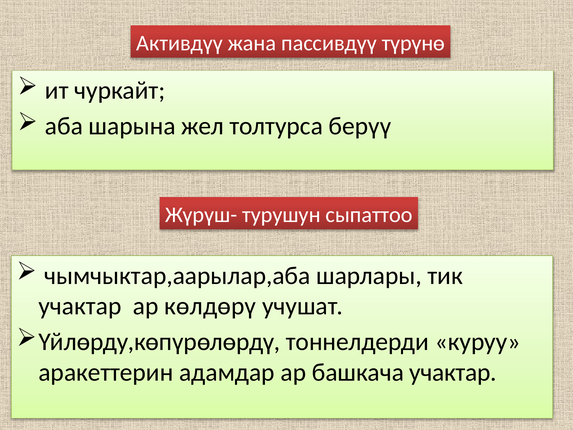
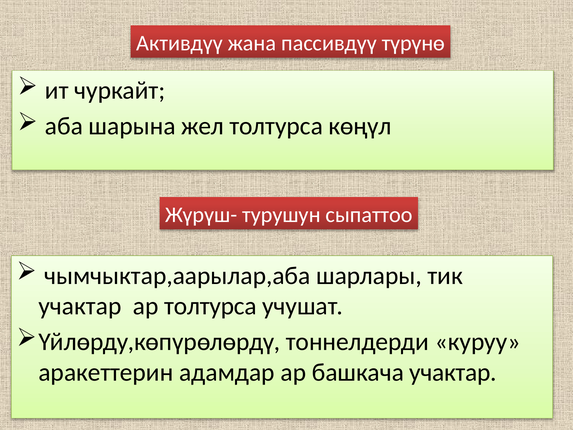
берүү: берүү -> көңүл
ар көлдөрү: көлдөрү -> толтурса
